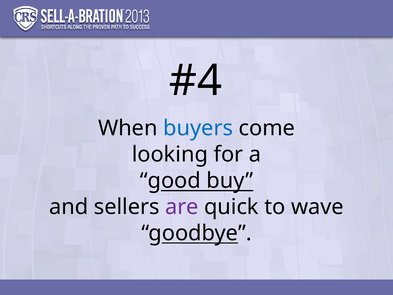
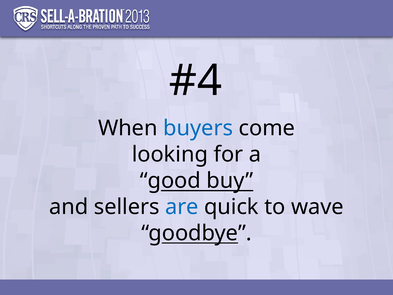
are colour: purple -> blue
